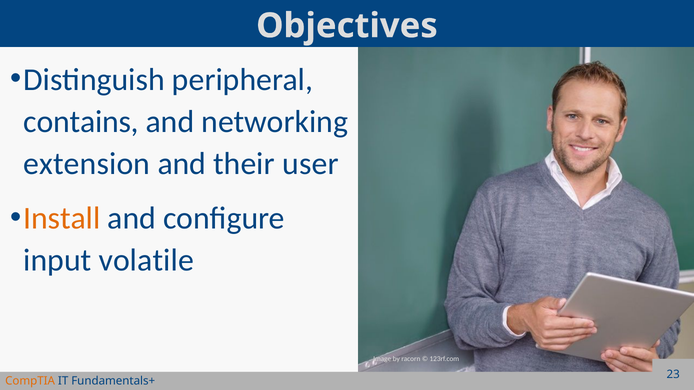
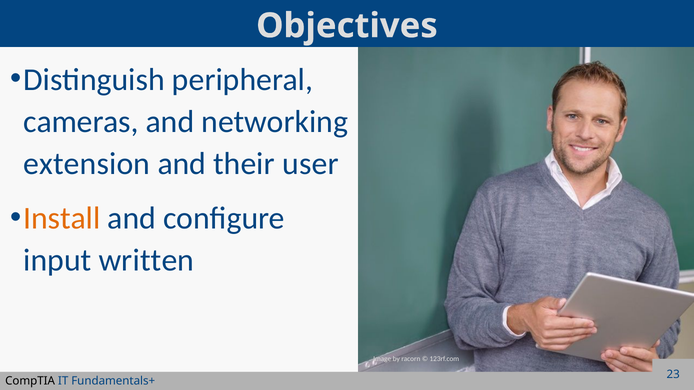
contains: contains -> cameras
volatile: volatile -> written
CompTIA colour: orange -> black
